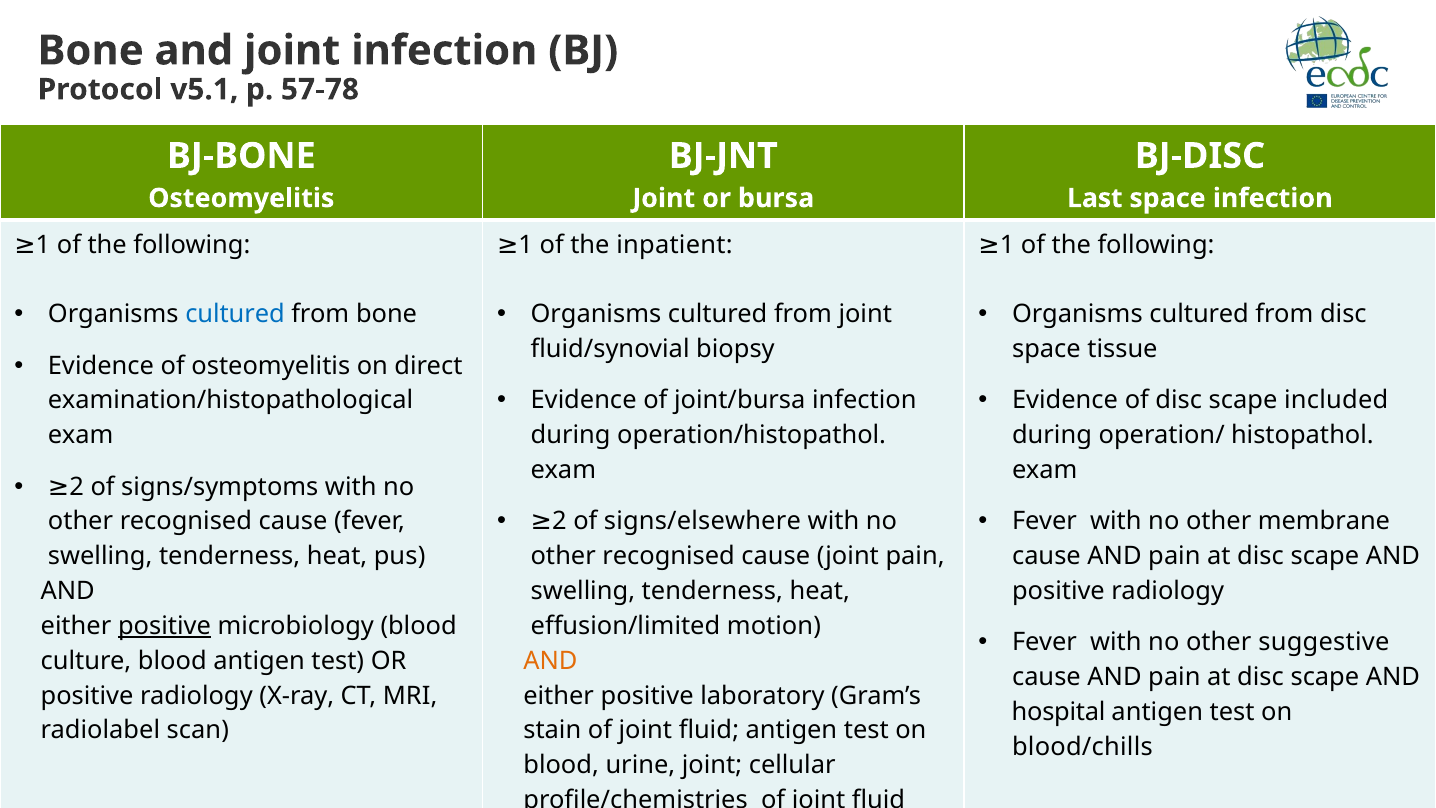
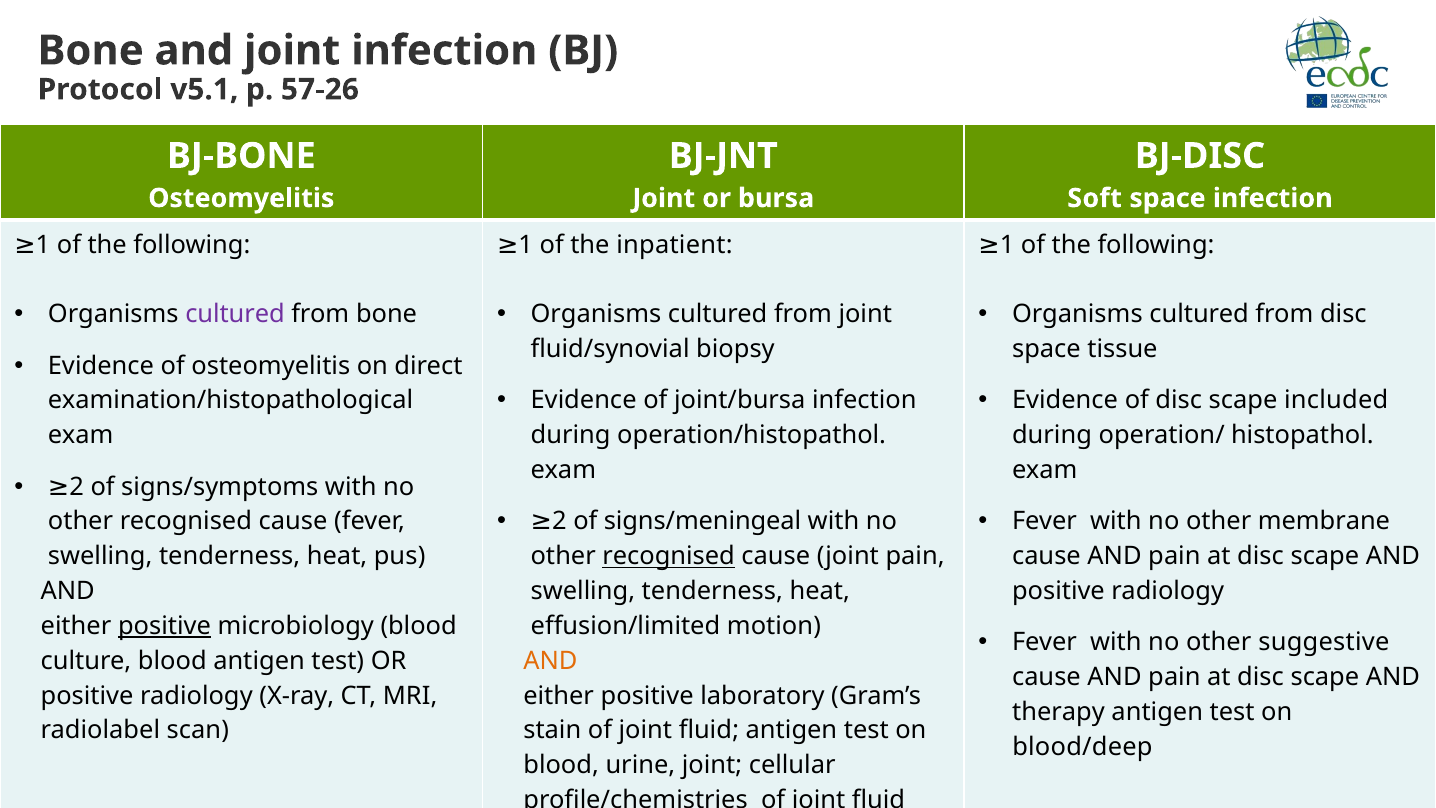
57-78: 57-78 -> 57-26
Last: Last -> Soft
cultured at (235, 314) colour: blue -> purple
signs/elsewhere: signs/elsewhere -> signs/meningeal
recognised at (669, 556) underline: none -> present
hospital: hospital -> therapy
blood/chills: blood/chills -> blood/deep
